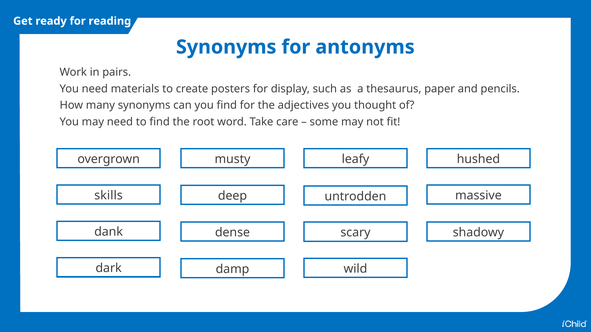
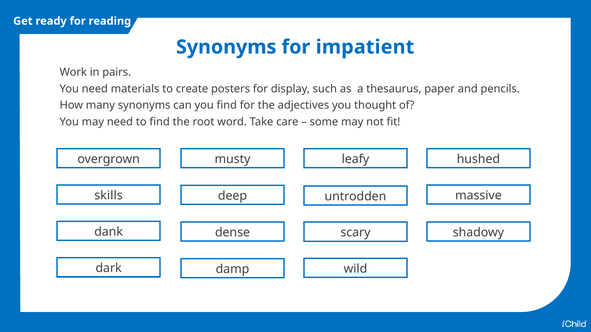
antonyms: antonyms -> impatient
